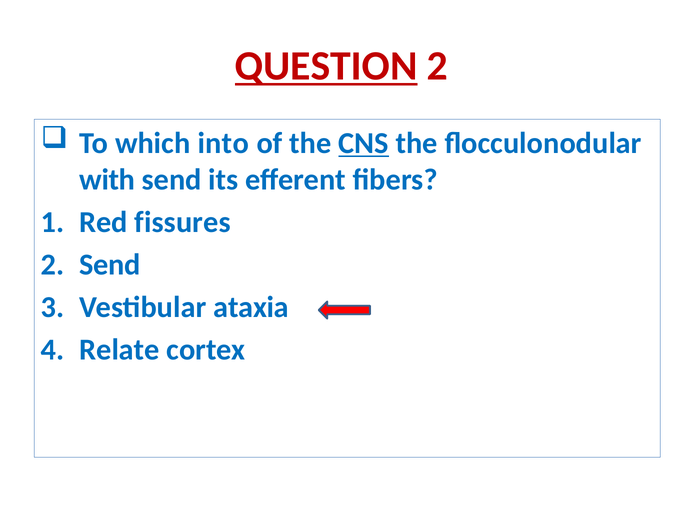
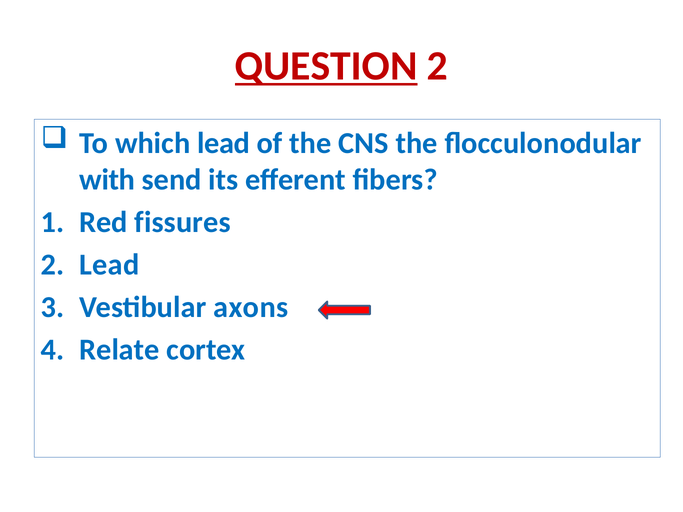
which into: into -> lead
CNS underline: present -> none
2 Send: Send -> Lead
ataxia: ataxia -> axons
